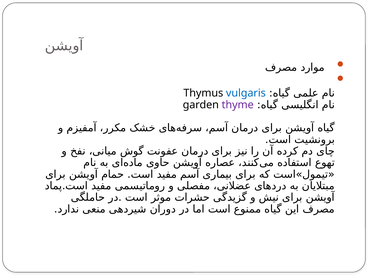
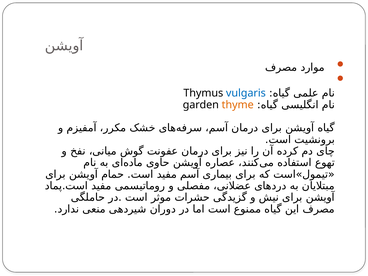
thyme colour: purple -> orange
